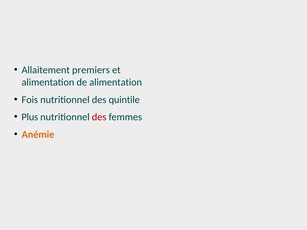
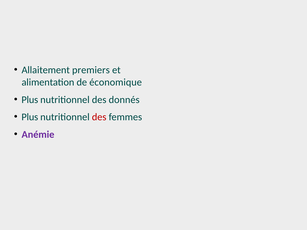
de alimentation: alimentation -> économique
Fois at (30, 100): Fois -> Plus
quintile: quintile -> donnés
Anémie colour: orange -> purple
